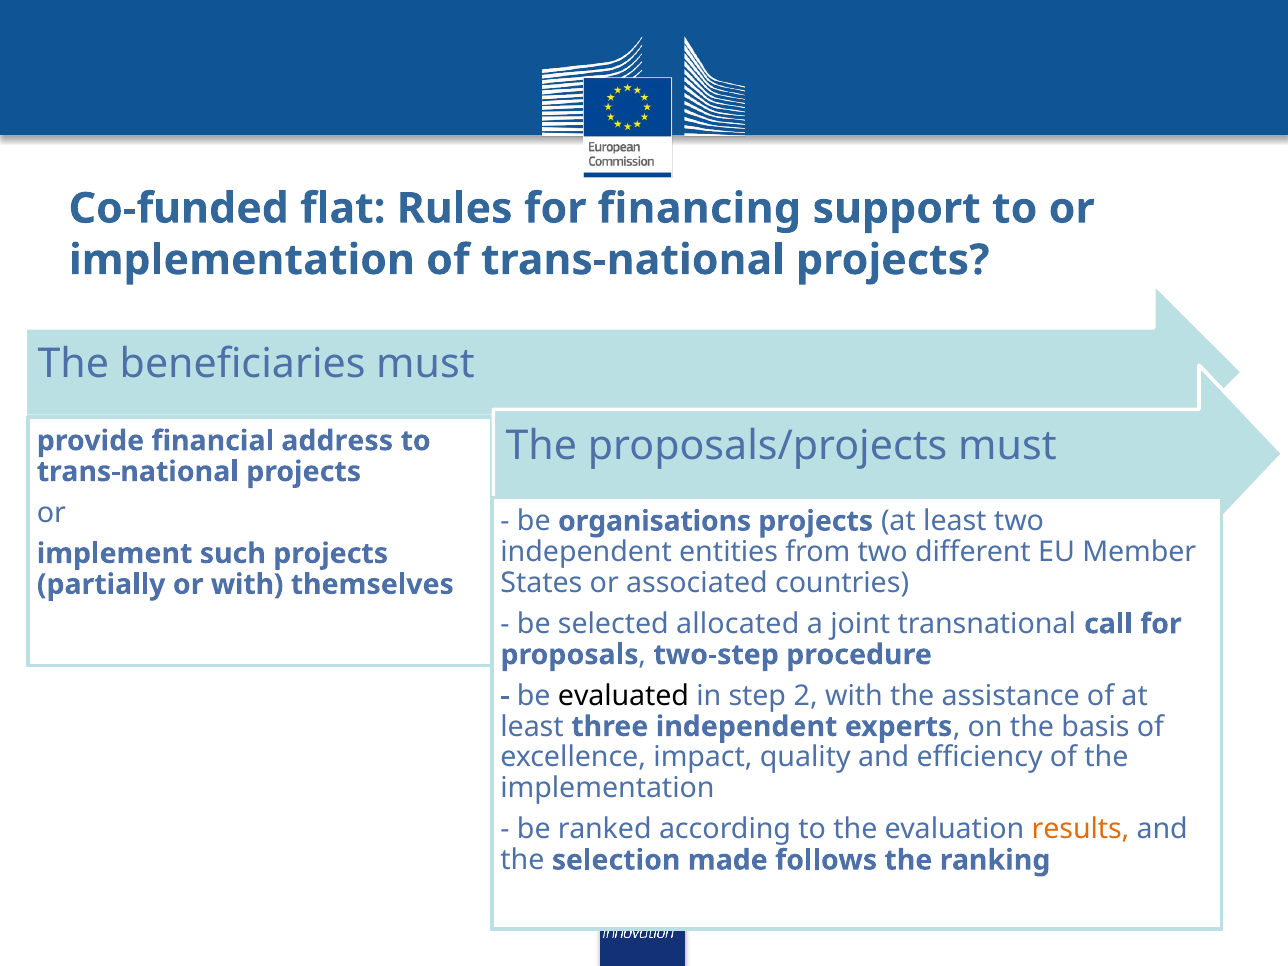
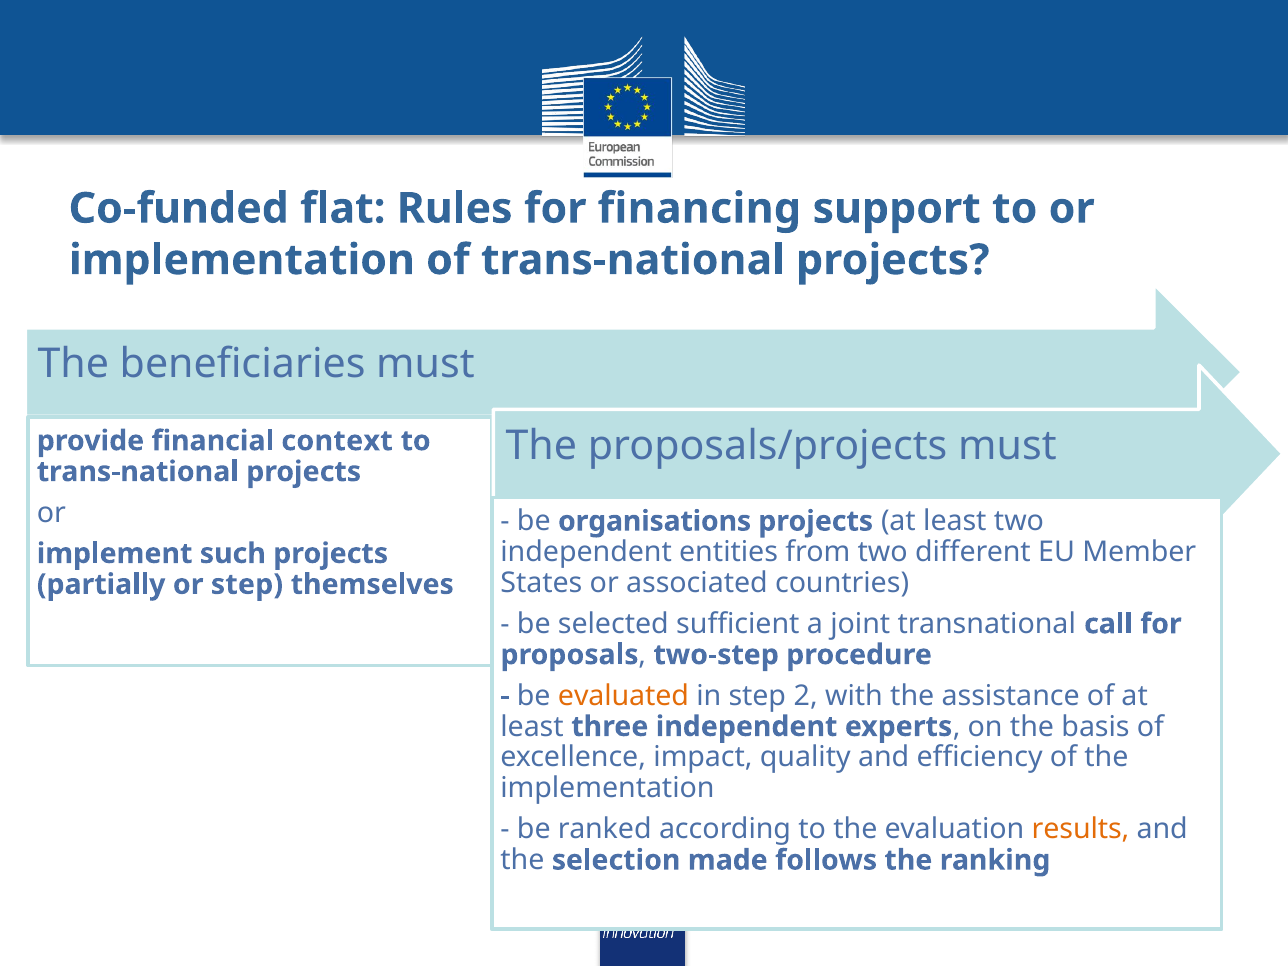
address: address -> context
or with: with -> step
allocated: allocated -> sufficient
evaluated colour: black -> orange
